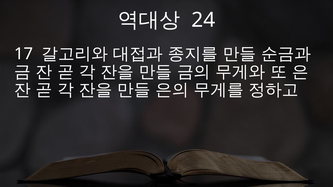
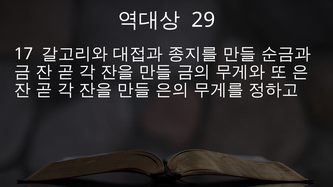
24: 24 -> 29
